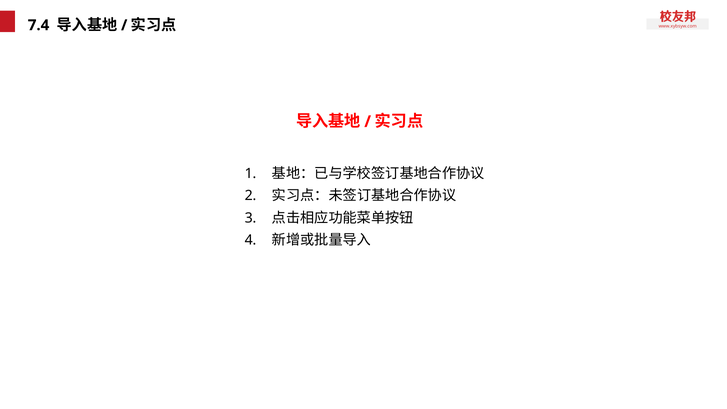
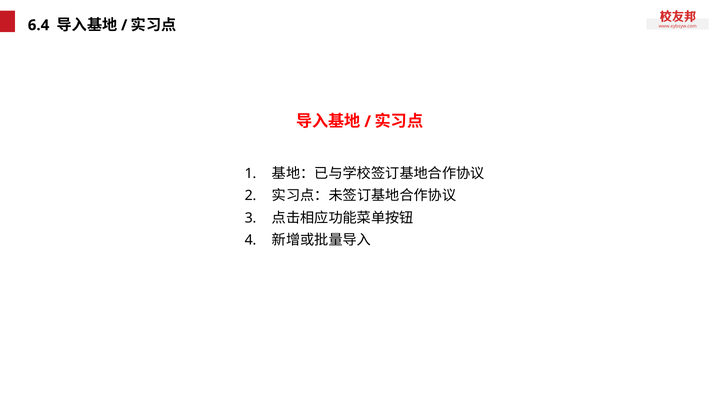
7.4: 7.4 -> 6.4
